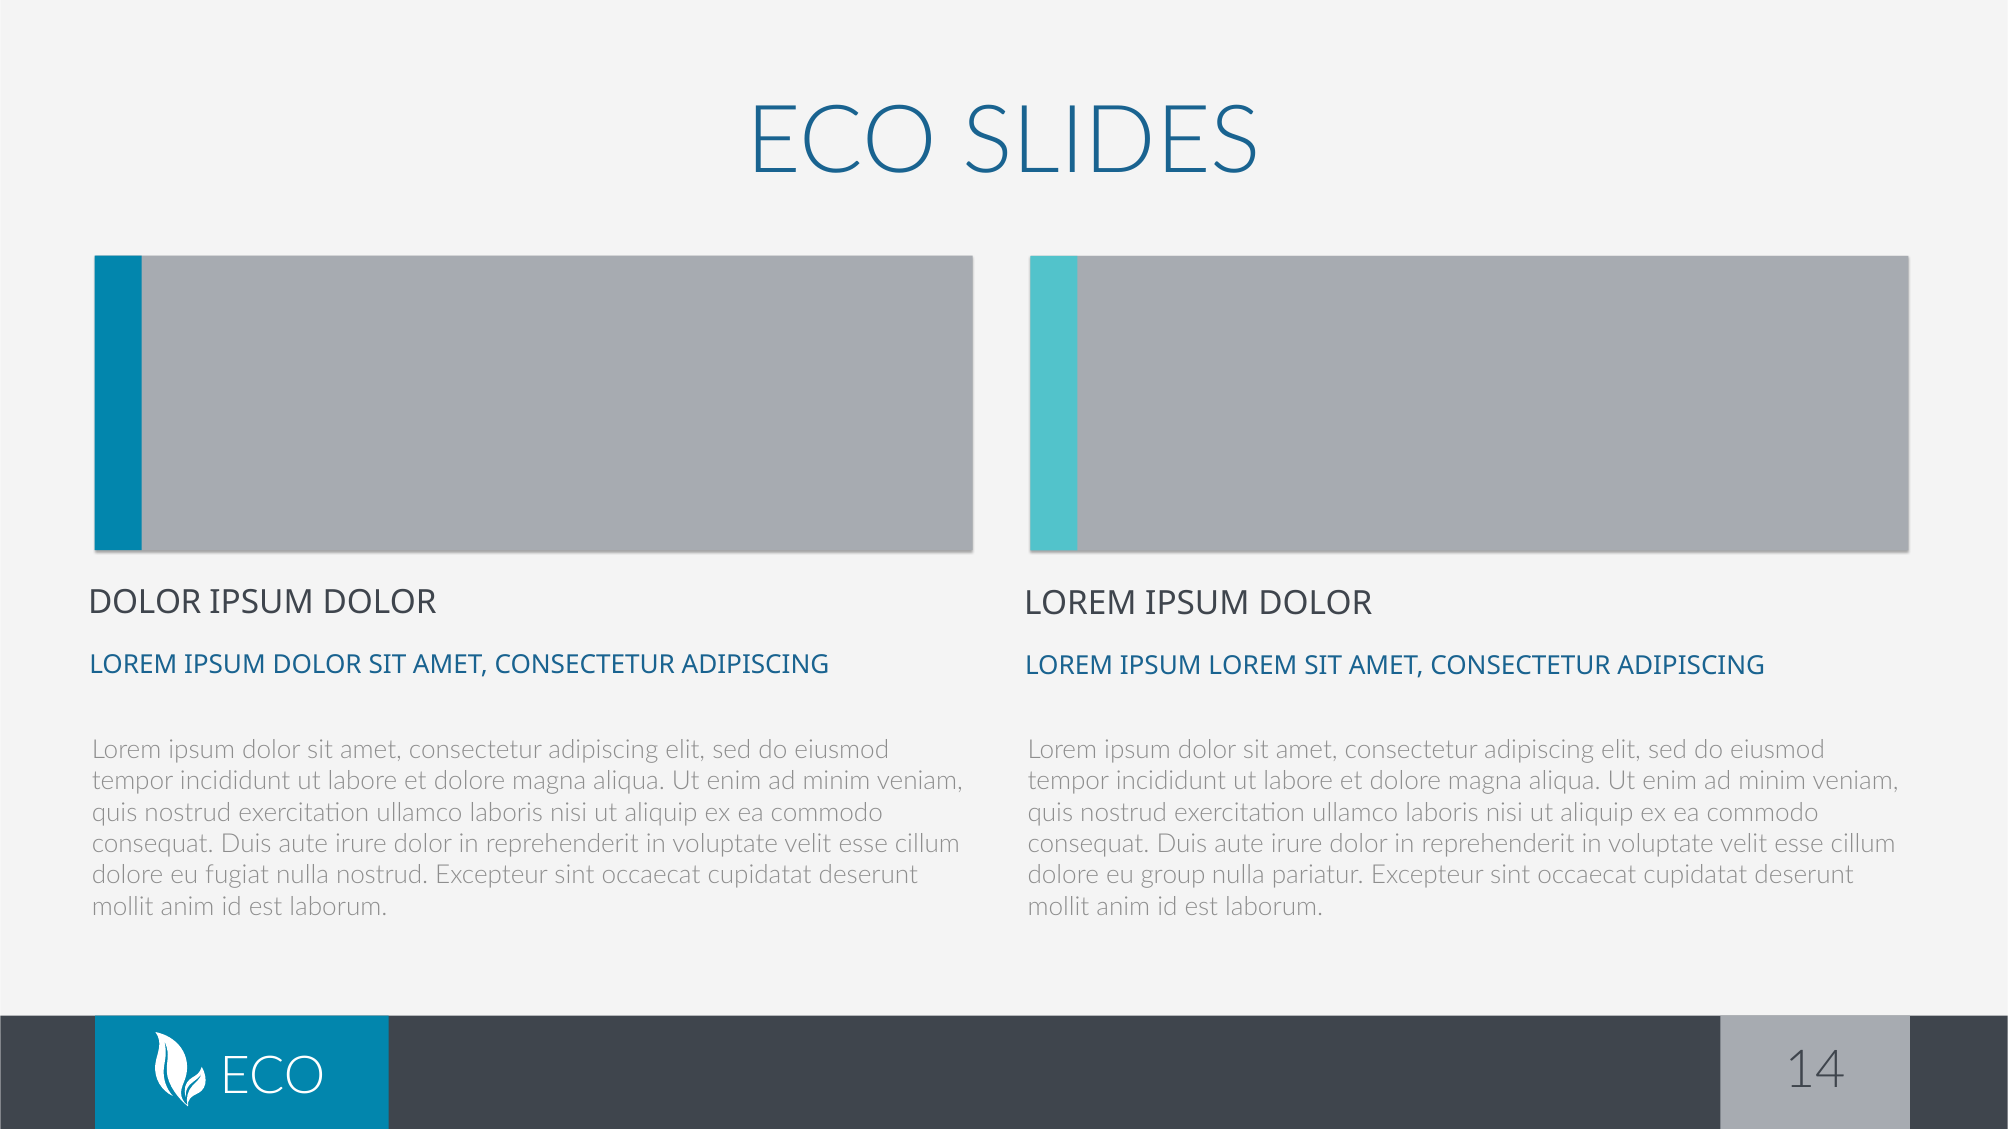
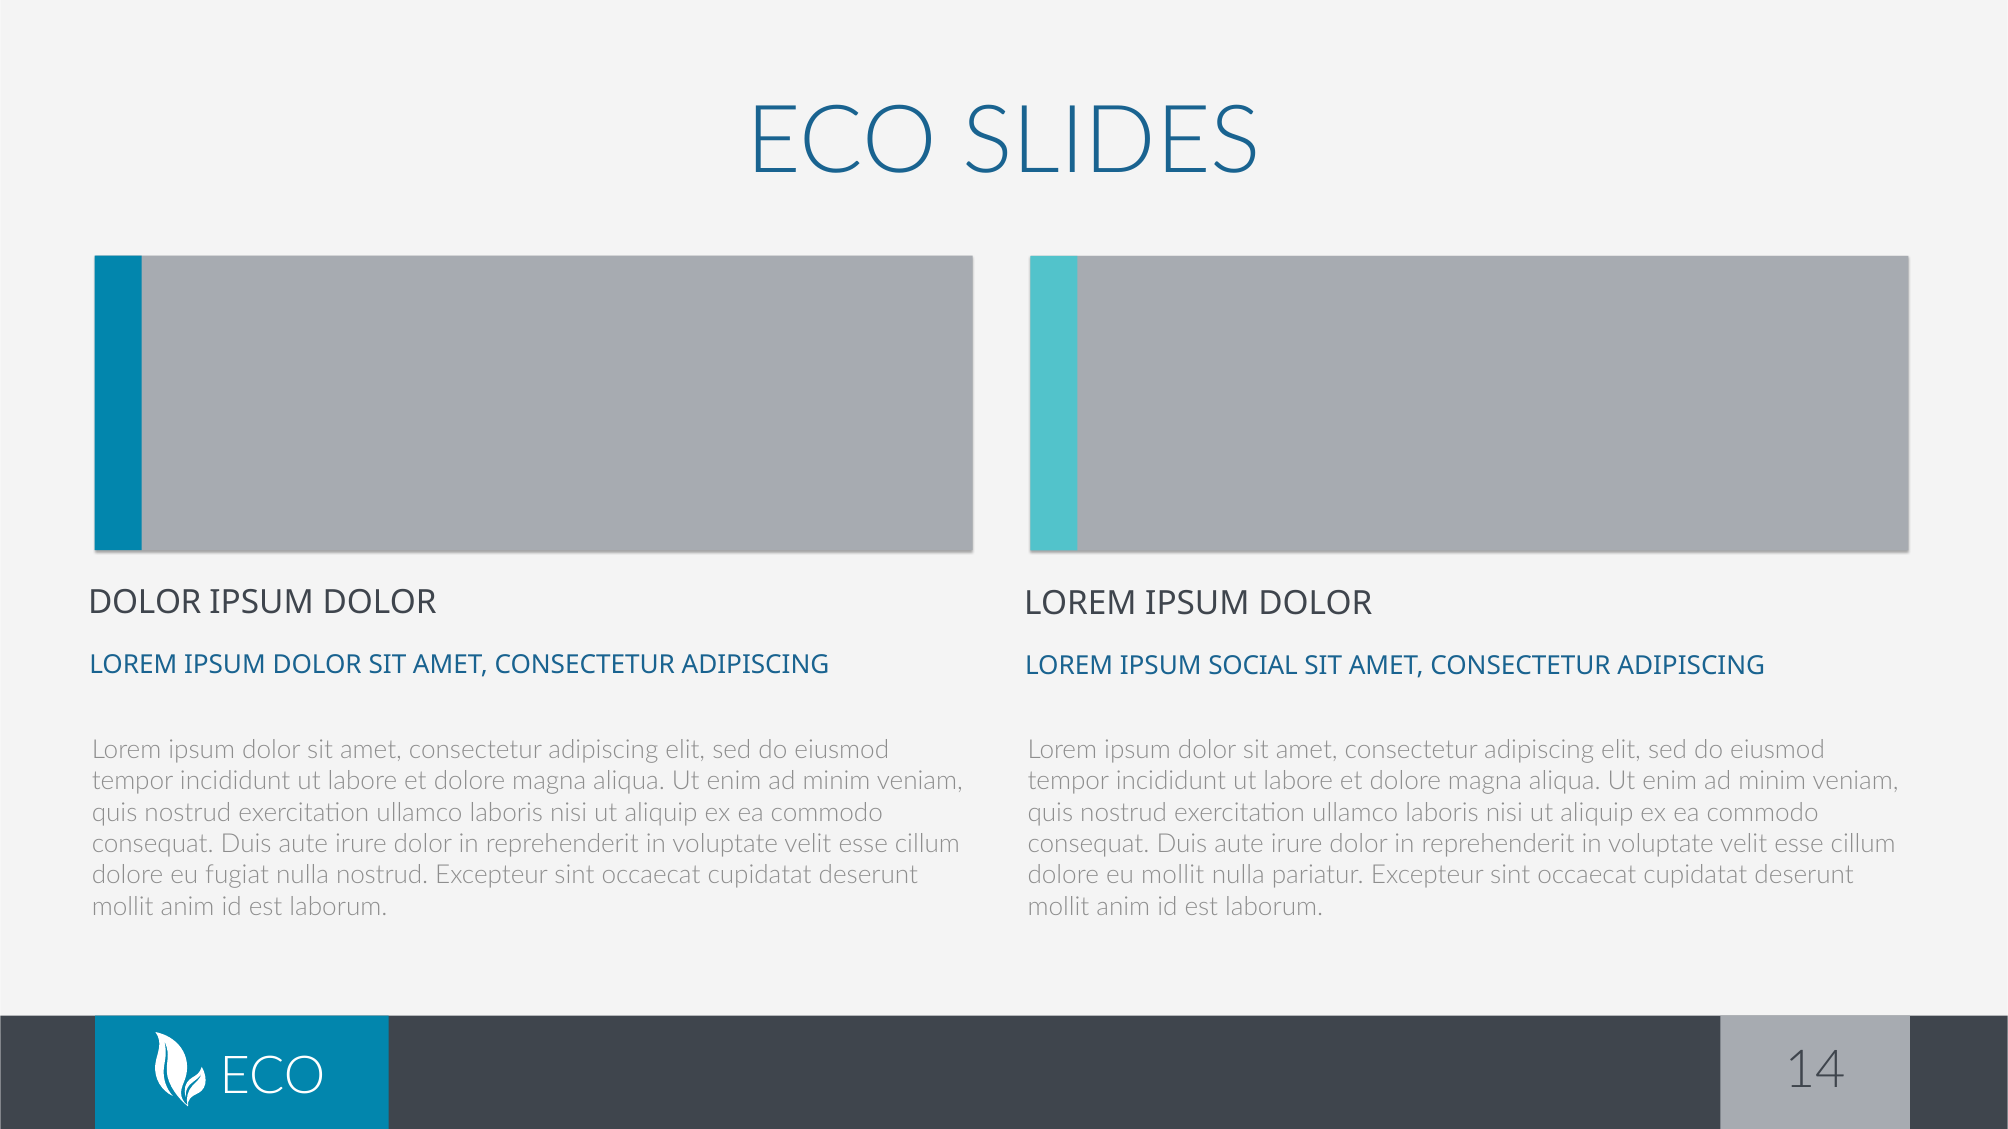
IPSUM LOREM: LOREM -> SOCIAL
eu group: group -> mollit
